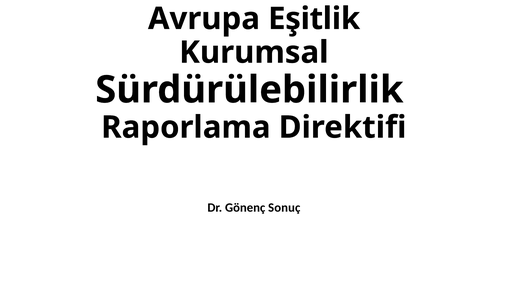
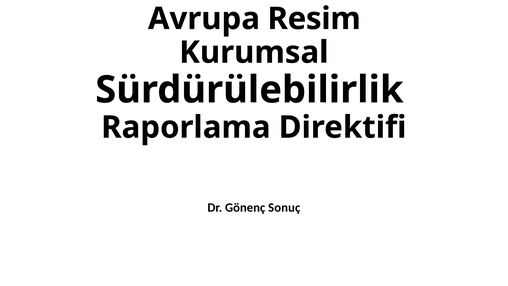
Eşitlik: Eşitlik -> Resim
